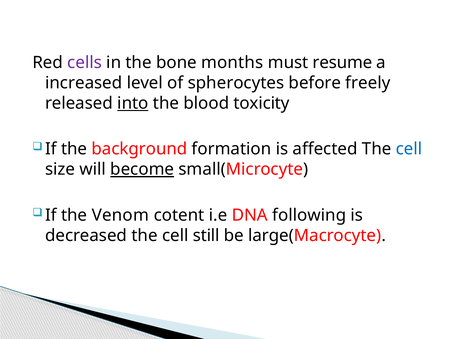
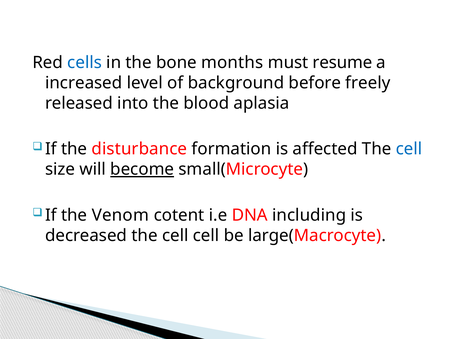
cells colour: purple -> blue
spherocytes: spherocytes -> background
into underline: present -> none
toxicity: toxicity -> aplasia
background: background -> disturbance
following: following -> including
cell still: still -> cell
